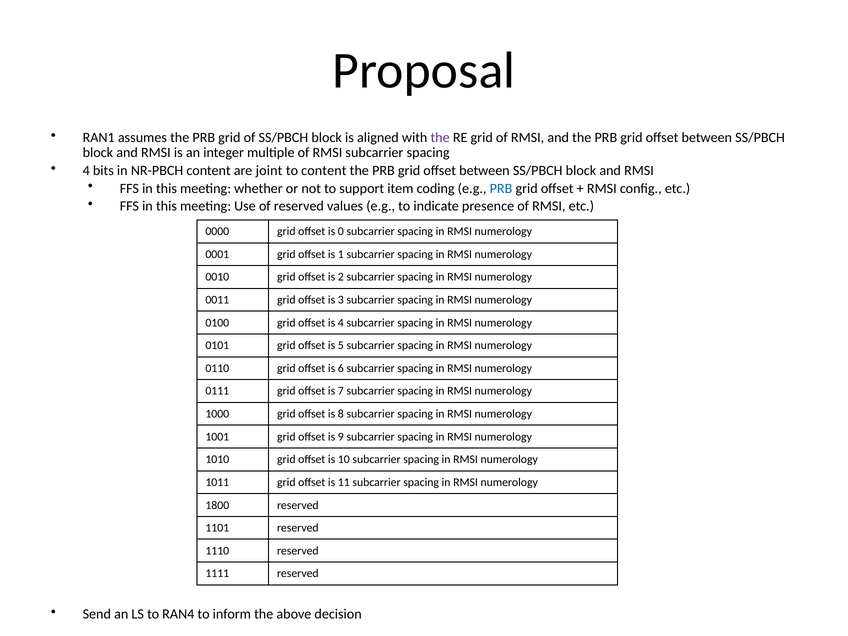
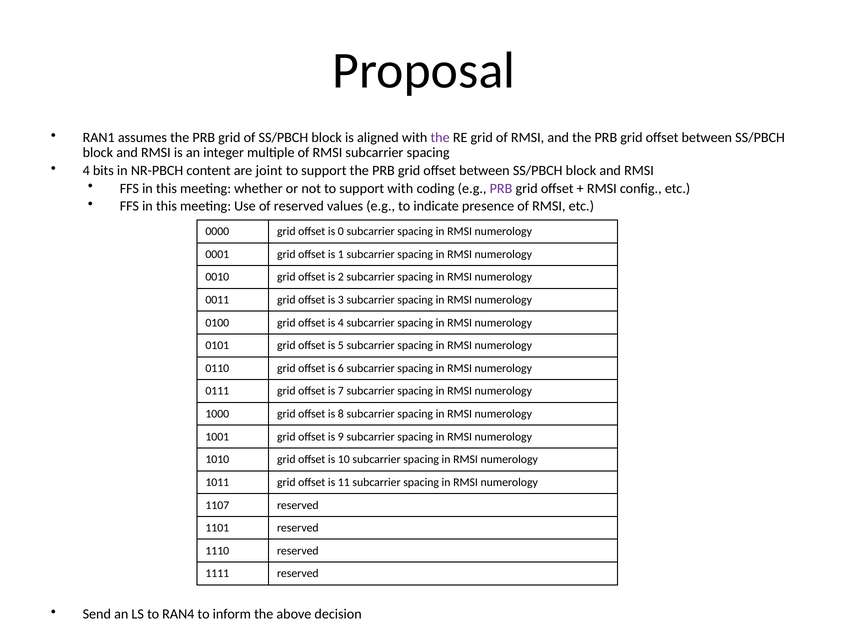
content at (324, 171): content -> support
support item: item -> with
PRB at (501, 188) colour: blue -> purple
1800: 1800 -> 1107
